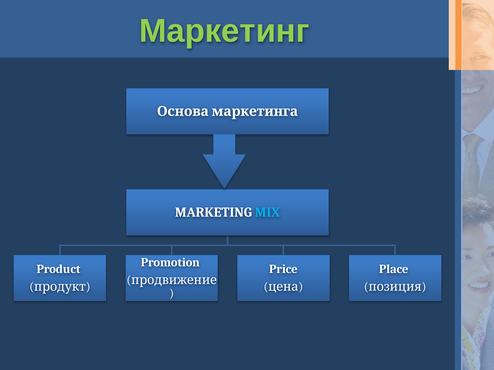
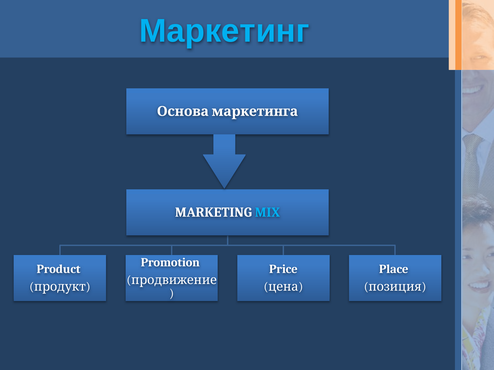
Маркетинг colour: light green -> light blue
